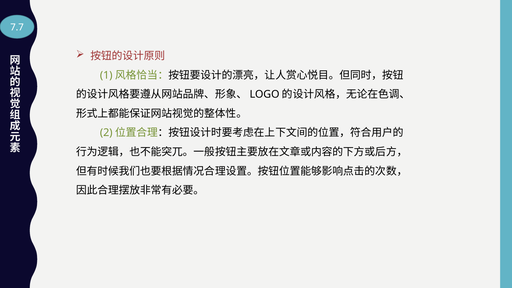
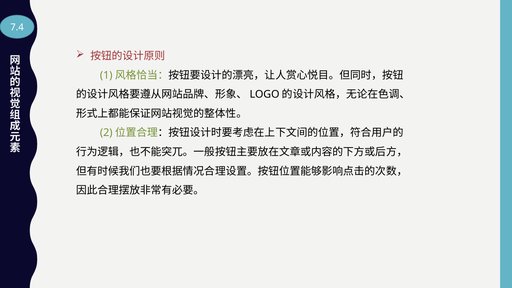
7.7: 7.7 -> 7.4
